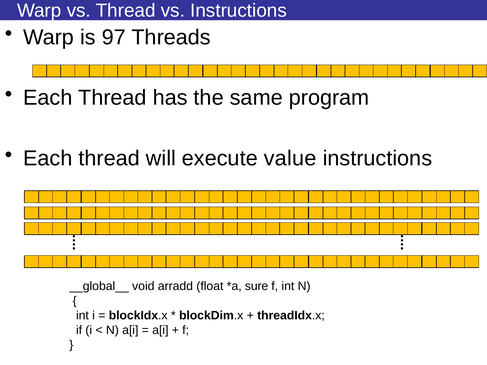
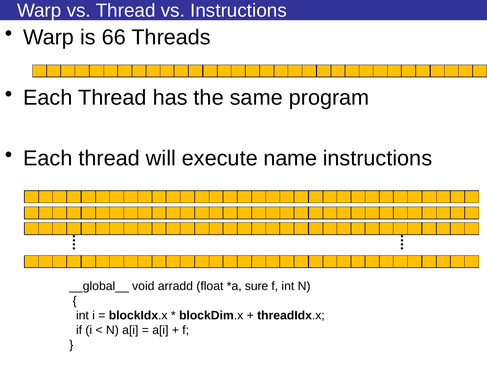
97: 97 -> 66
value: value -> name
